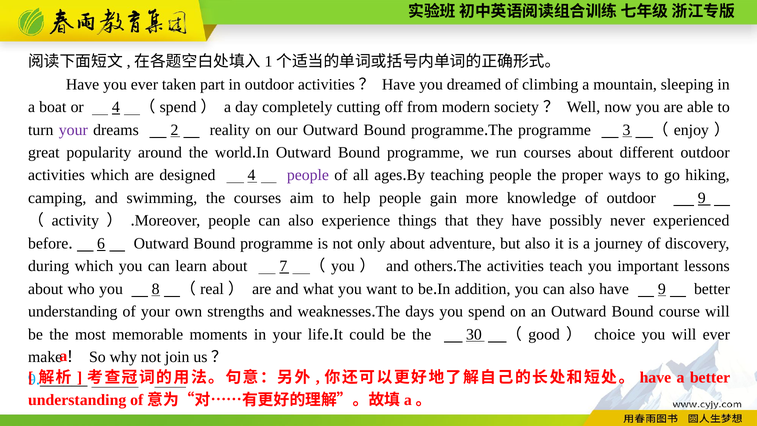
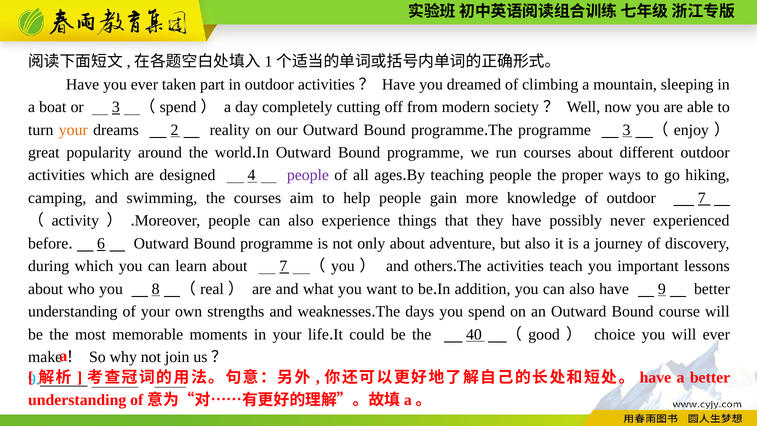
or 4: 4 -> 3
your at (73, 130) colour: purple -> orange
outdoor 9: 9 -> 7
30: 30 -> 40
